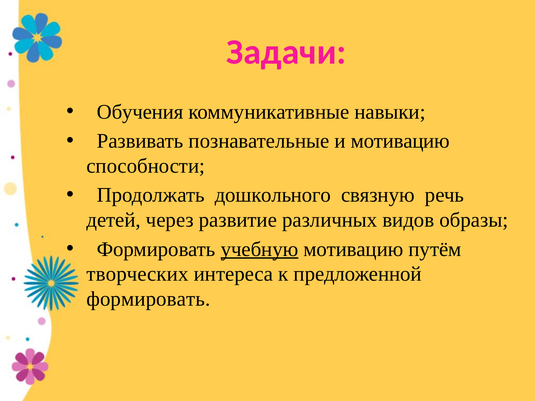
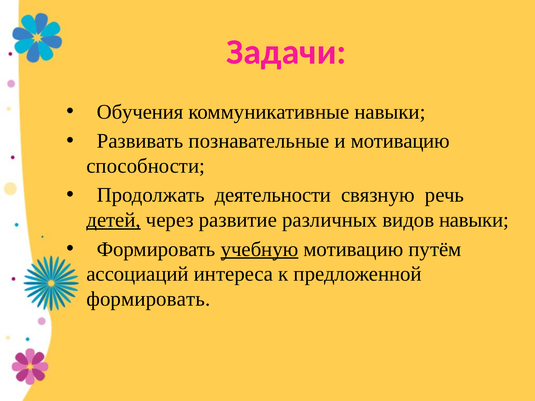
дошкольного: дошкольного -> деятельности
детей underline: none -> present
видов образы: образы -> навыки
творческих: творческих -> ассоциаций
